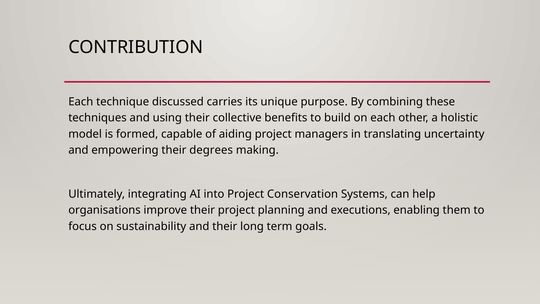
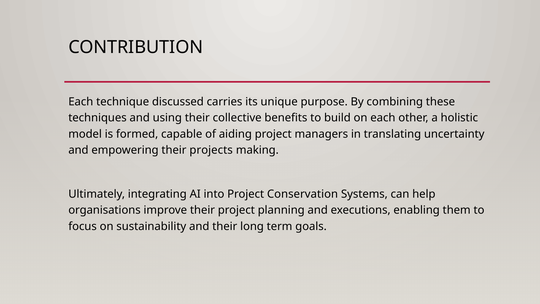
degrees: degrees -> projects
